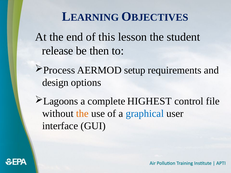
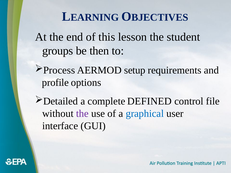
release: release -> groups
design: design -> profile
Lagoons: Lagoons -> Detailed
HIGHEST: HIGHEST -> DEFINED
the at (82, 114) colour: orange -> purple
